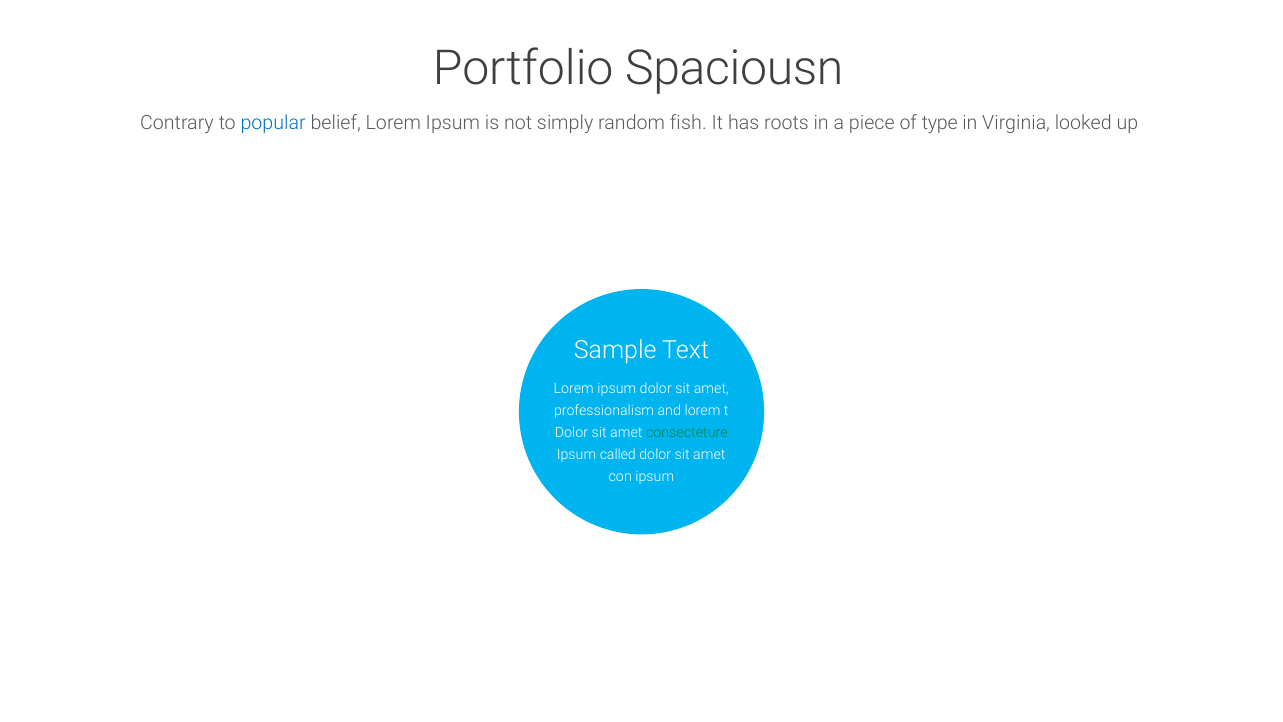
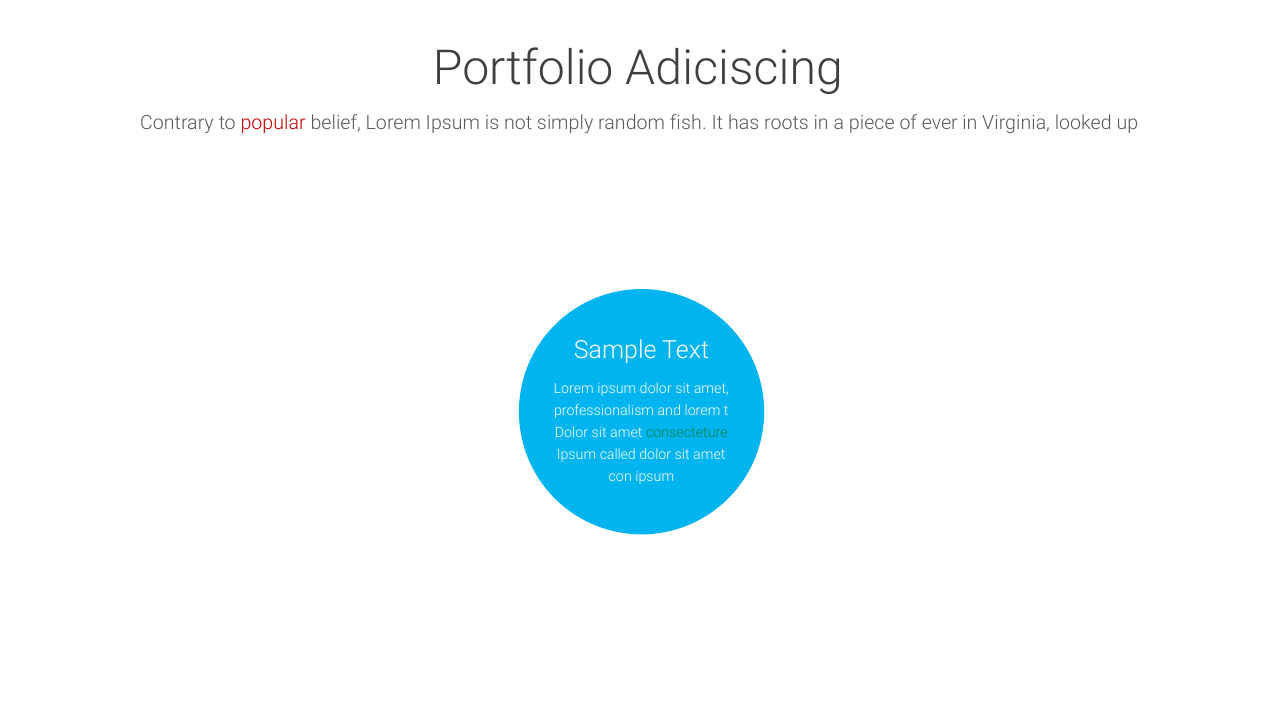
Spaciousn: Spaciousn -> Adiciscing
popular colour: blue -> red
type: type -> ever
